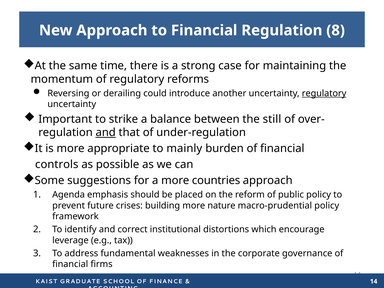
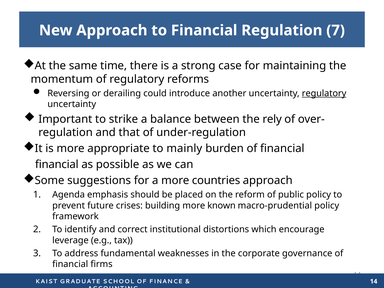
8: 8 -> 7
still: still -> rely
and at (106, 133) underline: present -> none
controls at (57, 164): controls -> financial
nature: nature -> known
